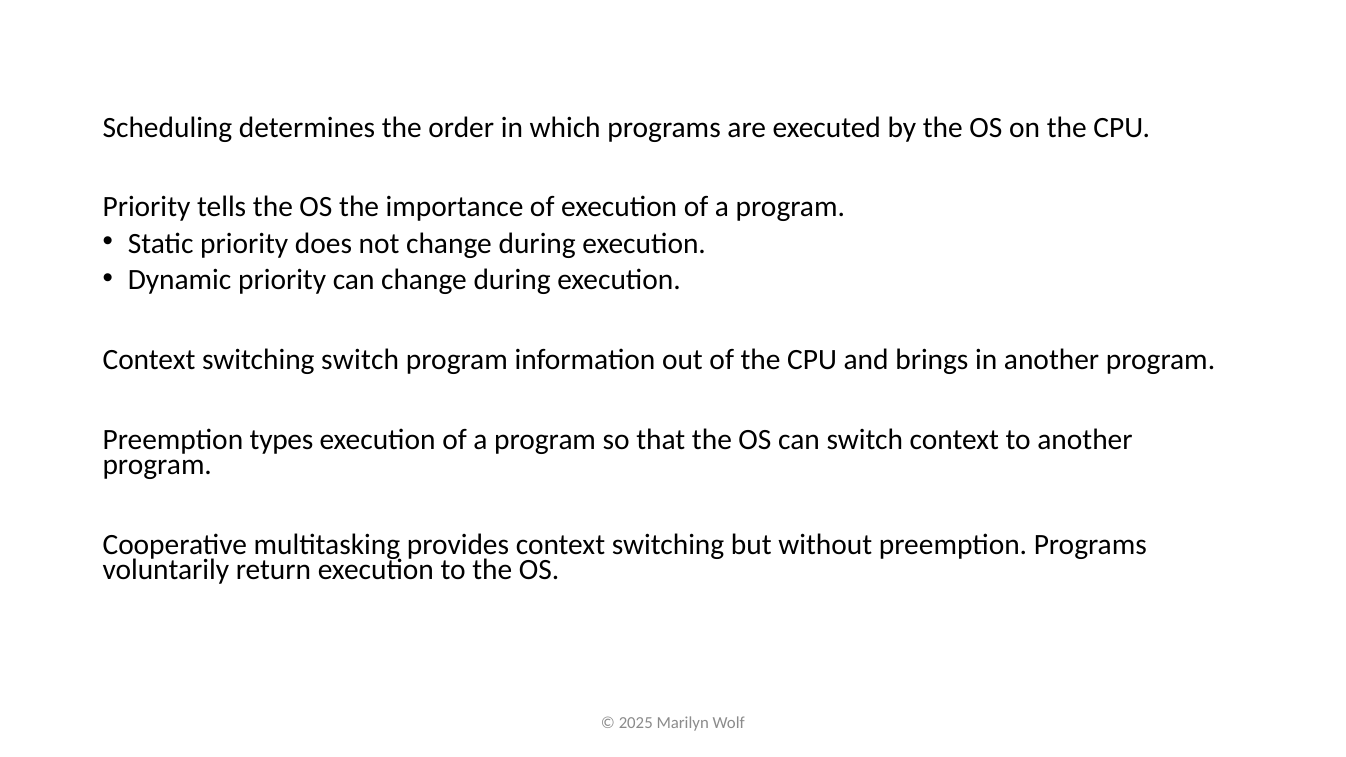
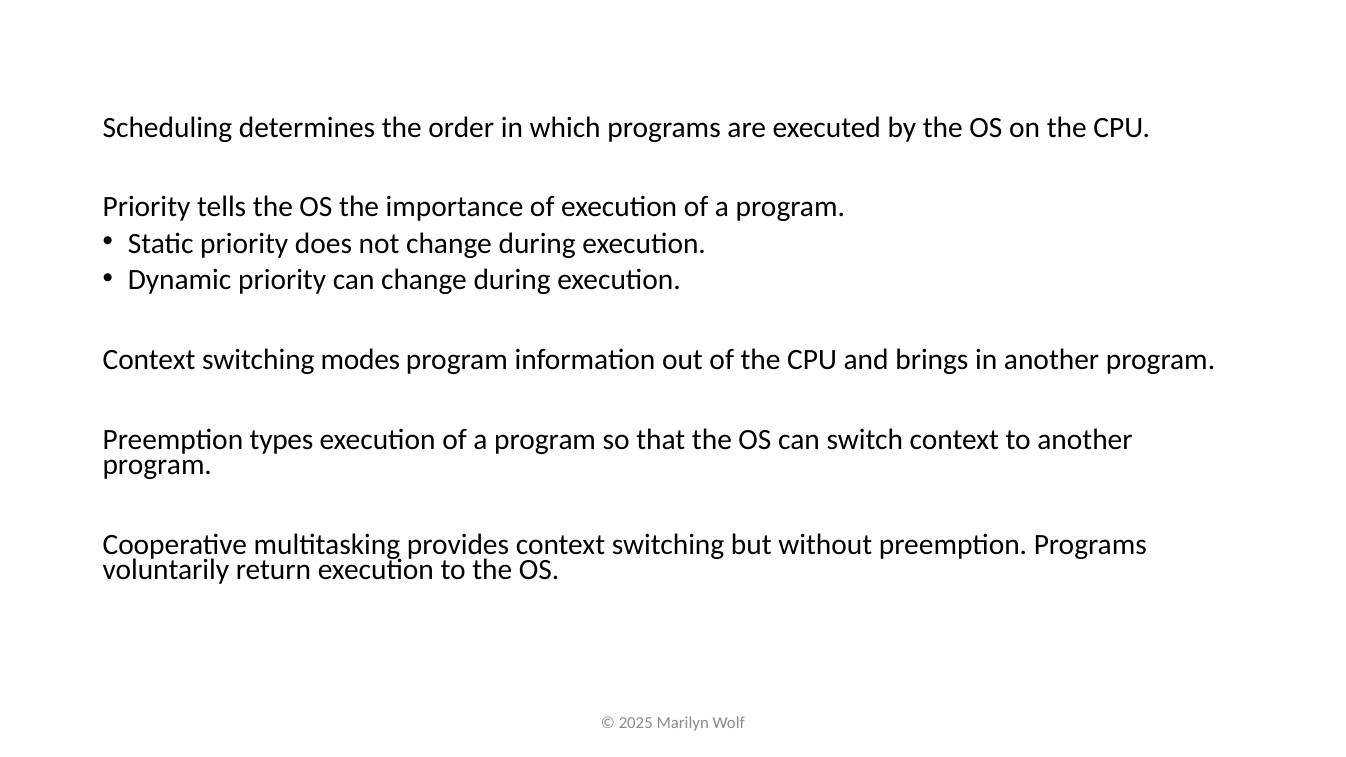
switching switch: switch -> modes
